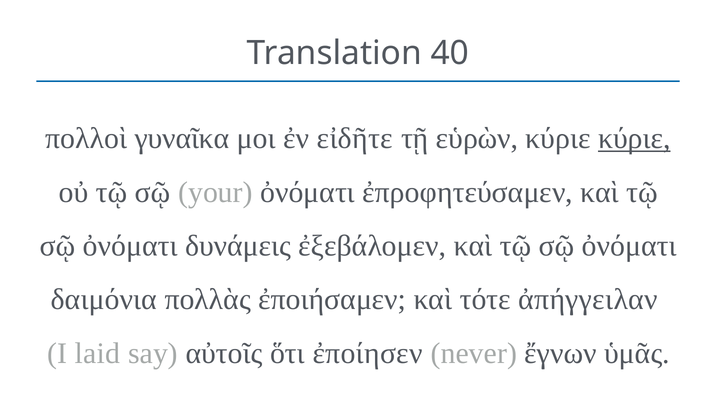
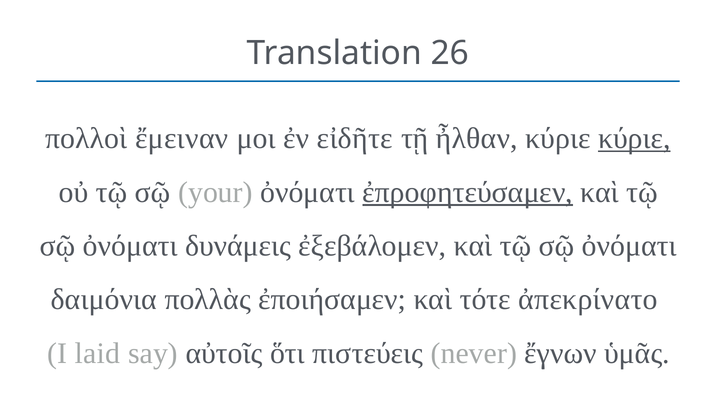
40: 40 -> 26
γυναῖκα: γυναῖκα -> ἔμειναν
εὑρὼν: εὑρὼν -> ἦλθαν
ἐπροφητεύσαμεν underline: none -> present
ἀπήγγειλαν: ἀπήγγειλαν -> ἀπεκρίνατο
ἐποίησεν: ἐποίησεν -> πιστεύεις
